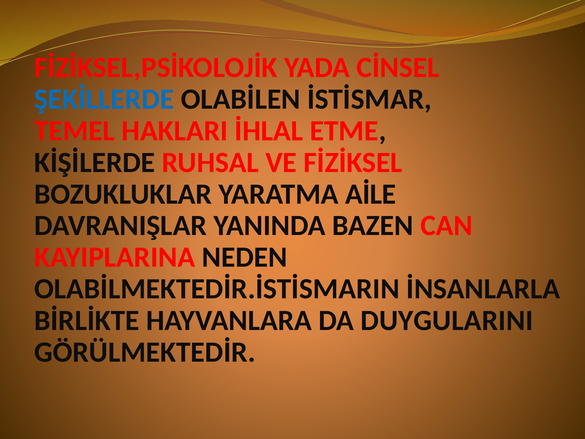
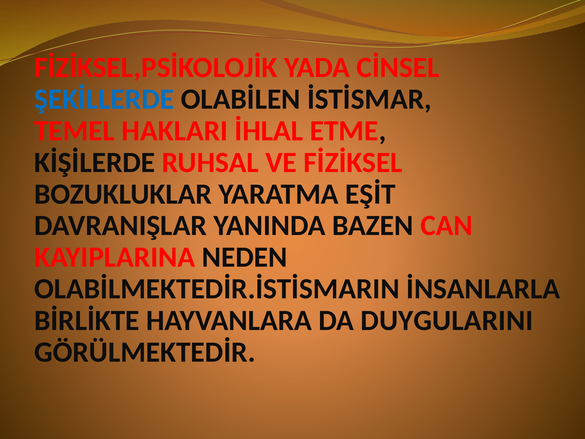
AİLE: AİLE -> EŞİT
